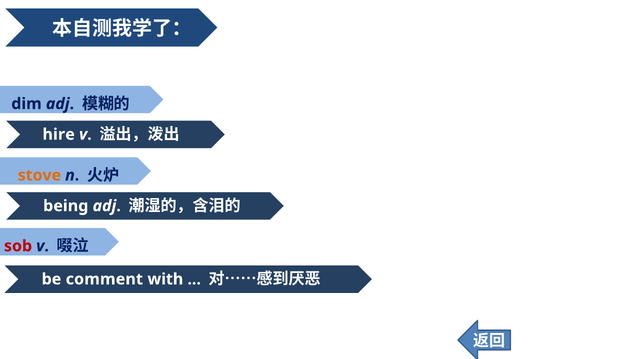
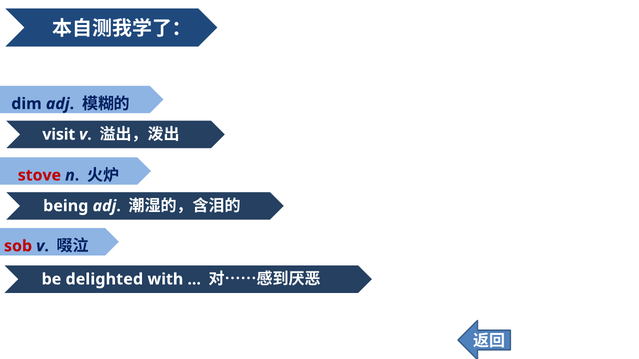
hire: hire -> visit
stove colour: orange -> red
comment: comment -> delighted
